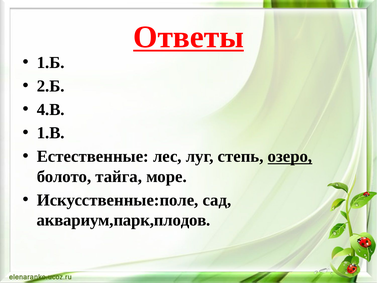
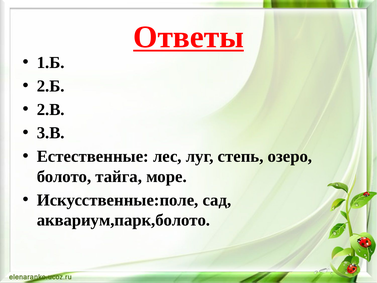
4.В: 4.В -> 2.В
1.В: 1.В -> 3.В
озеро underline: present -> none
аквариум,парк,плодов: аквариум,парк,плодов -> аквариум,парк,болото
